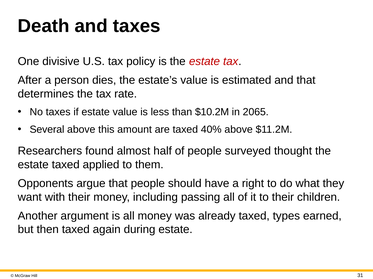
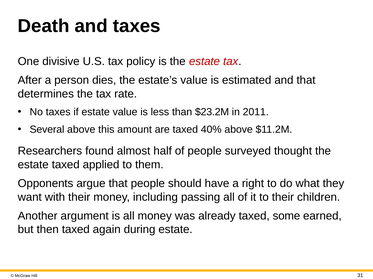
$10.2M: $10.2M -> $23.2M
2065: 2065 -> 2011
types: types -> some
